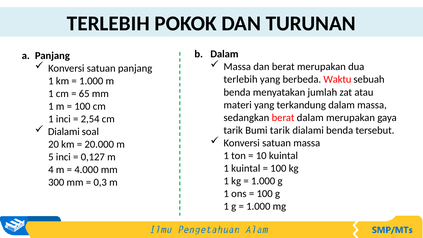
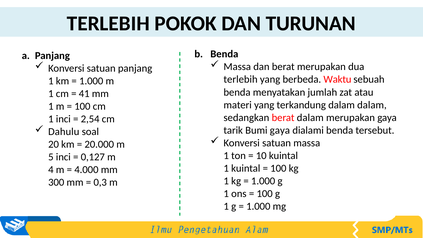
Dalam at (224, 54): Dalam -> Benda
65: 65 -> 41
dalam massa: massa -> dalam
Bumi tarik: tarik -> gaya
Dialami at (64, 132): Dialami -> Dahulu
